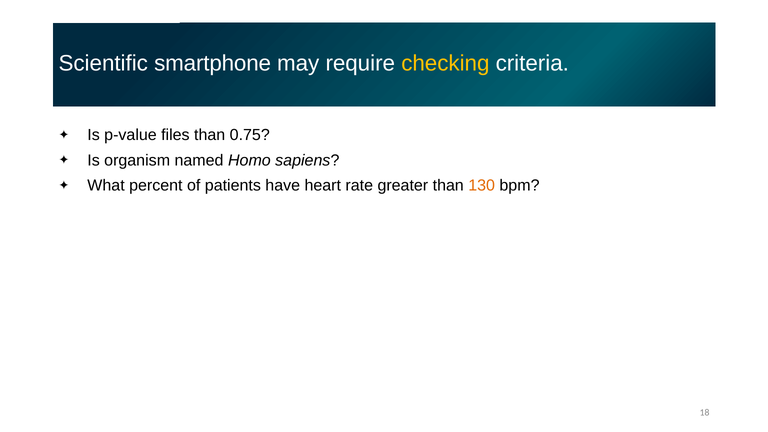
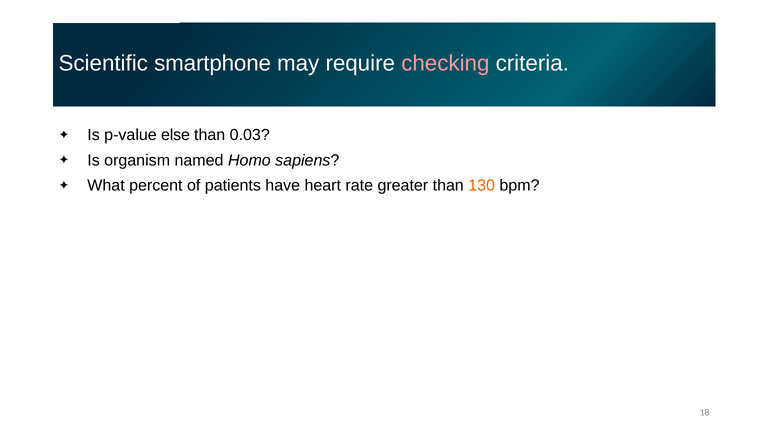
checking colour: yellow -> pink
files: files -> else
0.75: 0.75 -> 0.03
